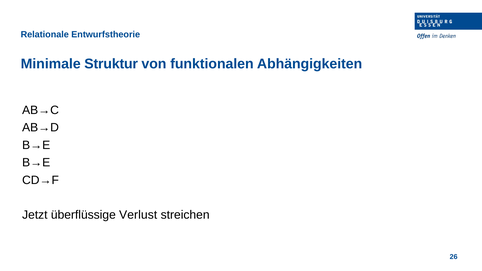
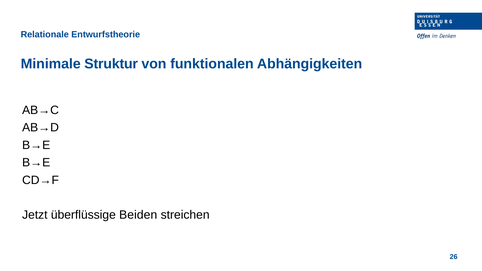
Verlust: Verlust -> Beiden
